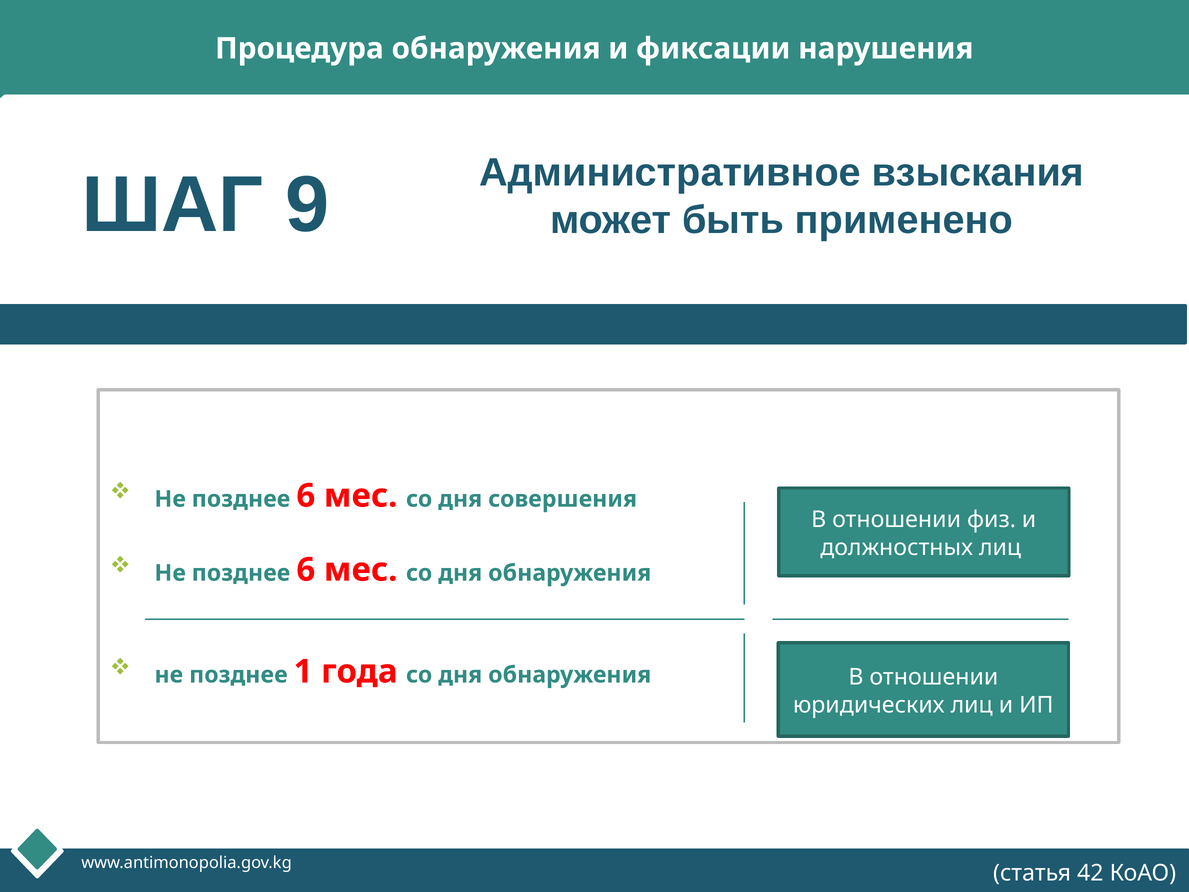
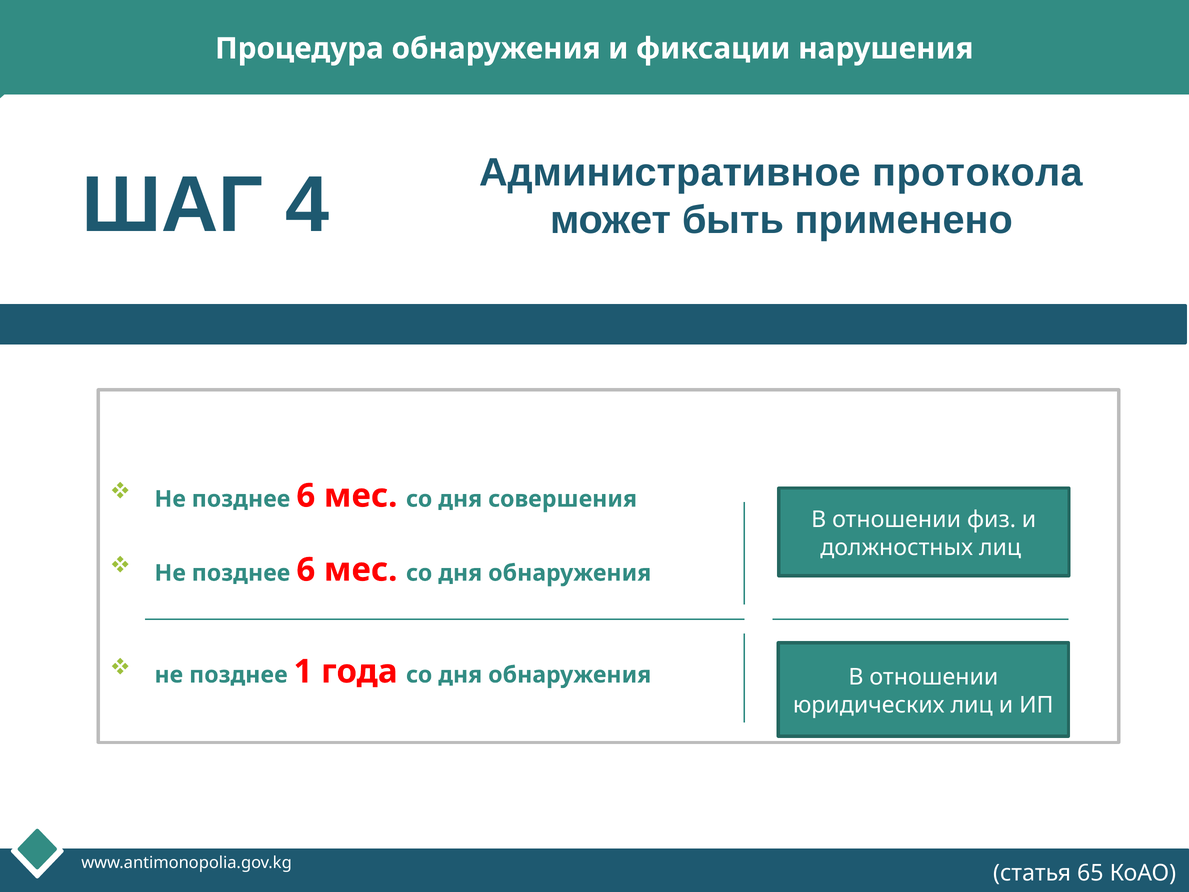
взыскания: взыскания -> протокола
9: 9 -> 4
42: 42 -> 65
